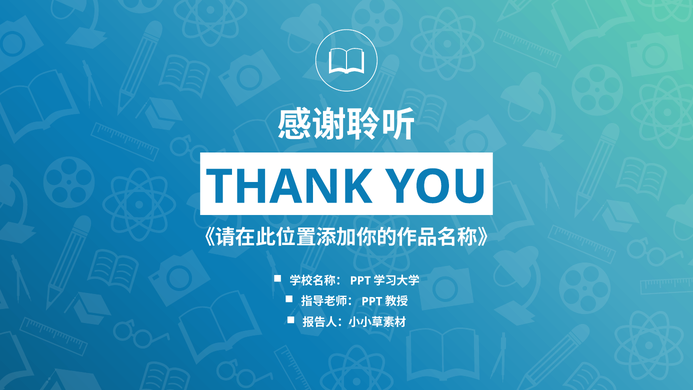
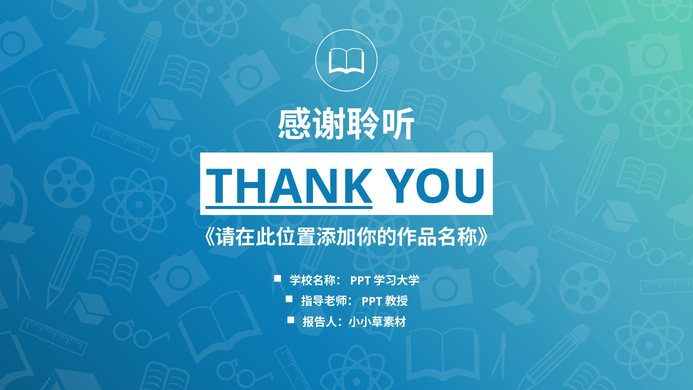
THANK underline: none -> present
